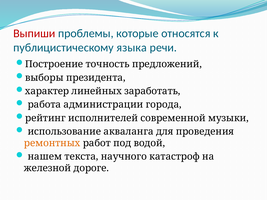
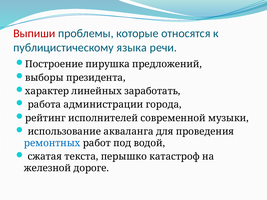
точность: точность -> пирушка
ремонтных colour: orange -> blue
нашем: нашем -> сжатая
научного: научного -> перышко
